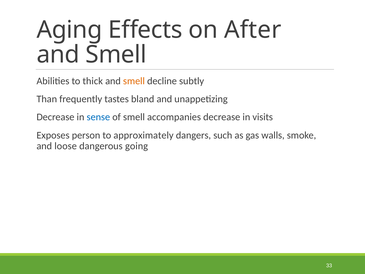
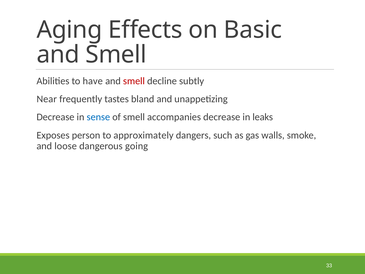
After: After -> Basic
thick: thick -> have
smell at (134, 81) colour: orange -> red
Than: Than -> Near
visits: visits -> leaks
